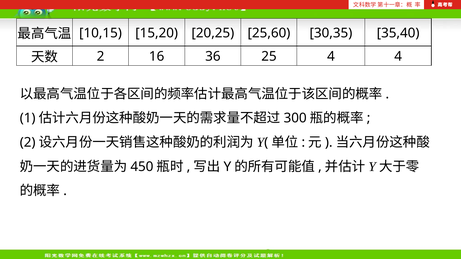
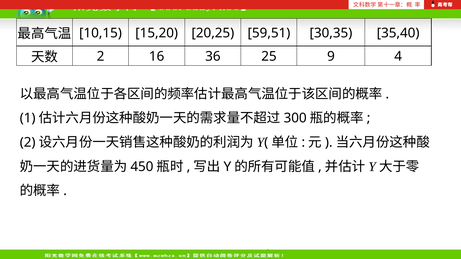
25,60: 25,60 -> 59,51
25 4: 4 -> 9
